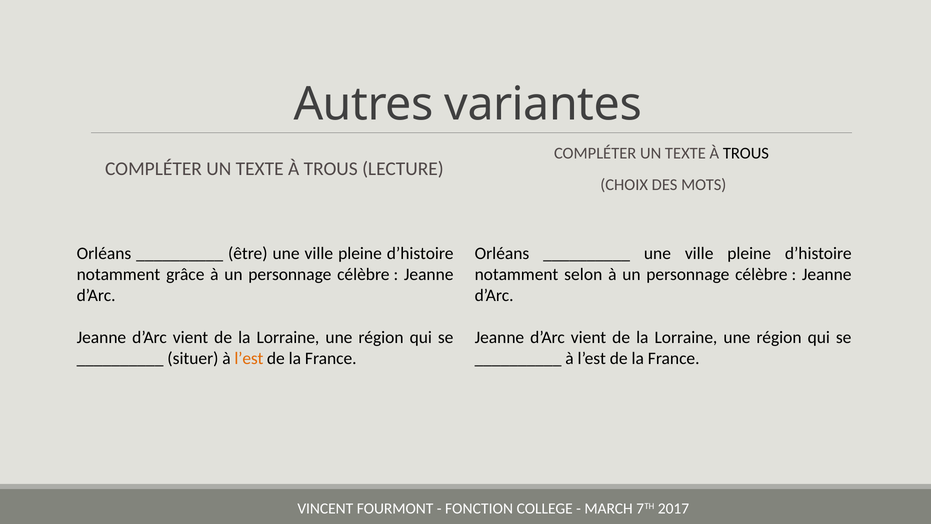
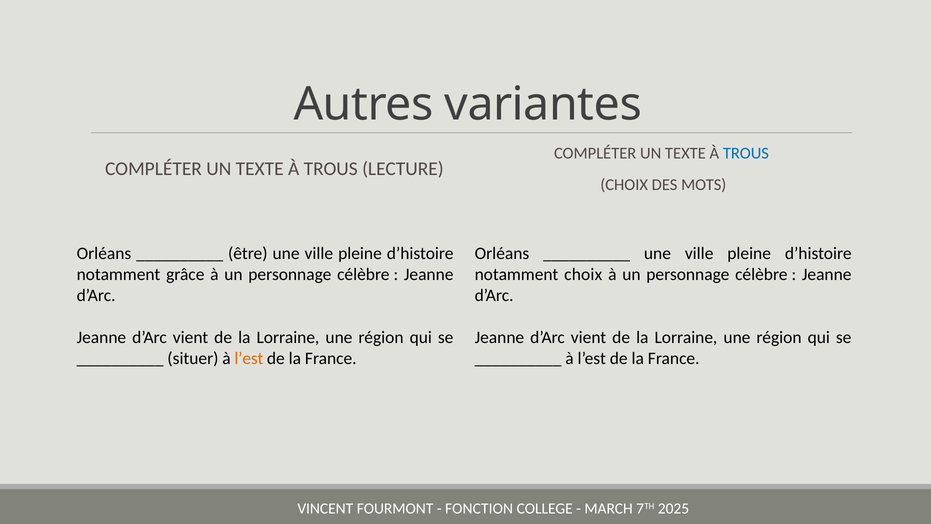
TROUS at (746, 153) colour: black -> blue
notamment selon: selon -> choix
2017: 2017 -> 2025
